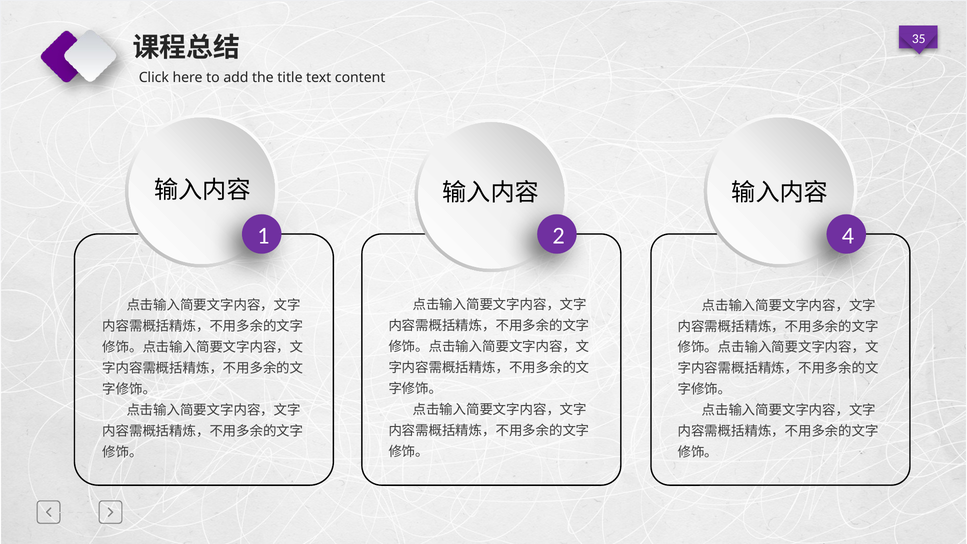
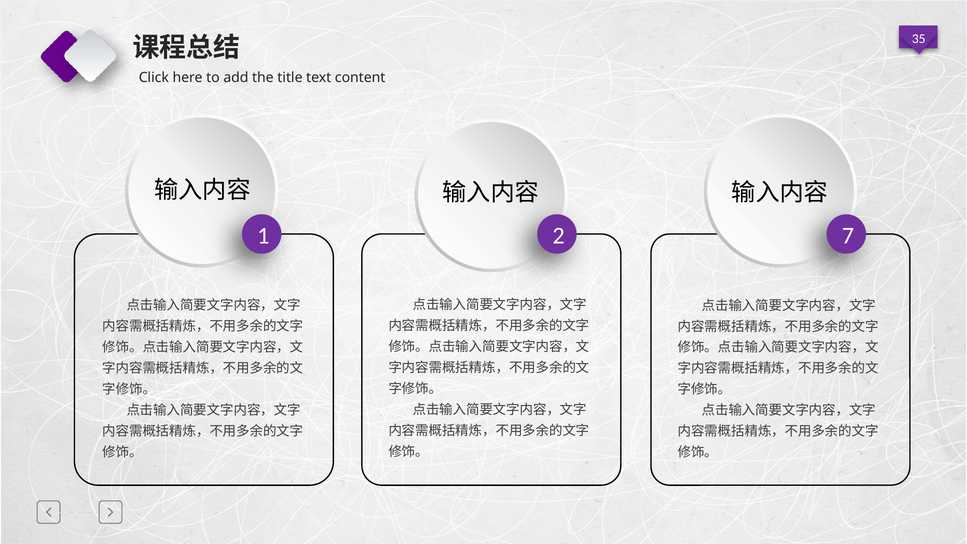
4: 4 -> 7
